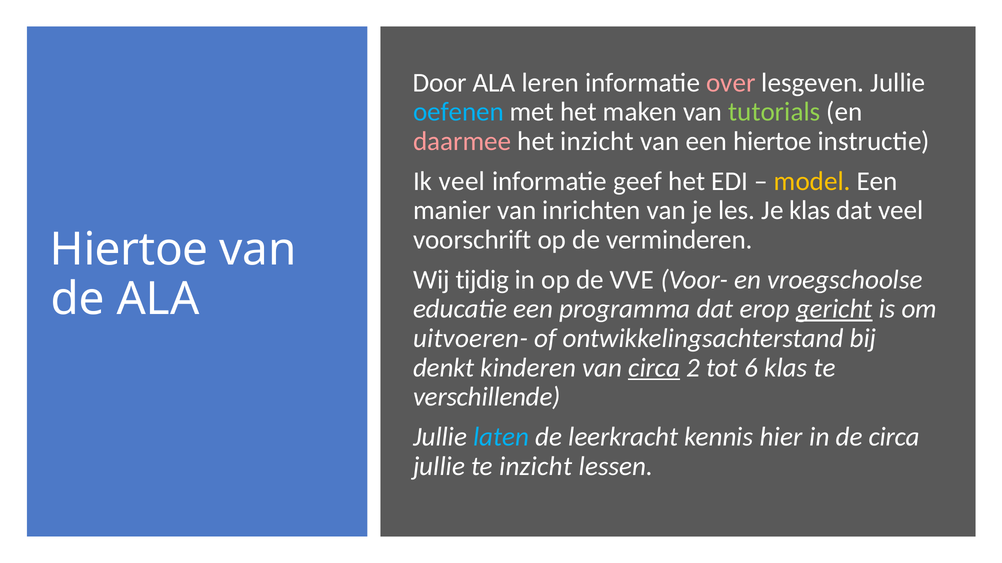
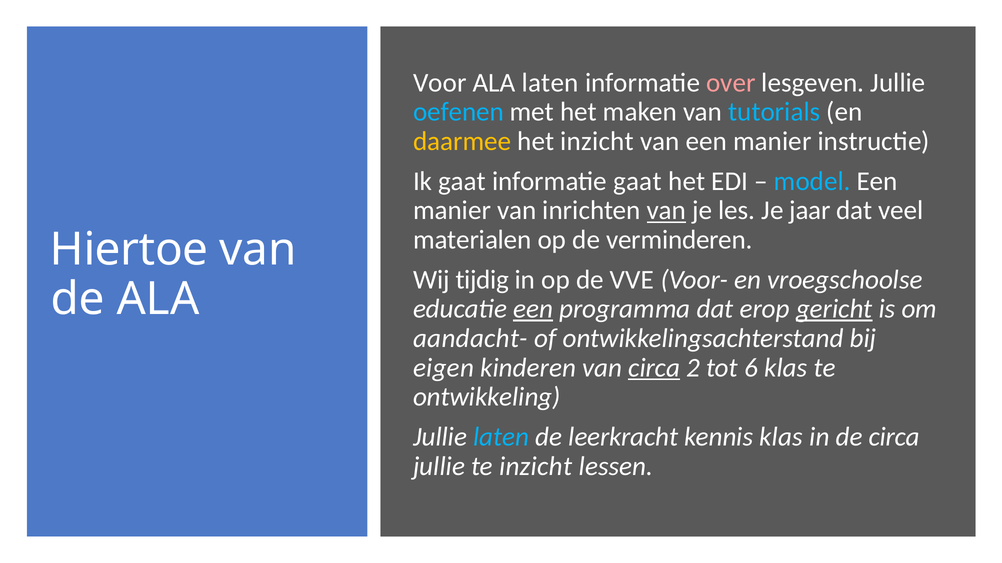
Door: Door -> Voor
ALA leren: leren -> laten
tutorials colour: light green -> light blue
daarmee colour: pink -> yellow
van een hiertoe: hiertoe -> manier
Ik veel: veel -> gaat
informatie geef: geef -> gaat
model colour: yellow -> light blue
van at (666, 211) underline: none -> present
Je klas: klas -> jaar
voorschrift: voorschrift -> materialen
een at (533, 309) underline: none -> present
uitvoeren-: uitvoeren- -> aandacht-
denkt: denkt -> eigen
verschillende: verschillende -> ontwikkeling
kennis hier: hier -> klas
